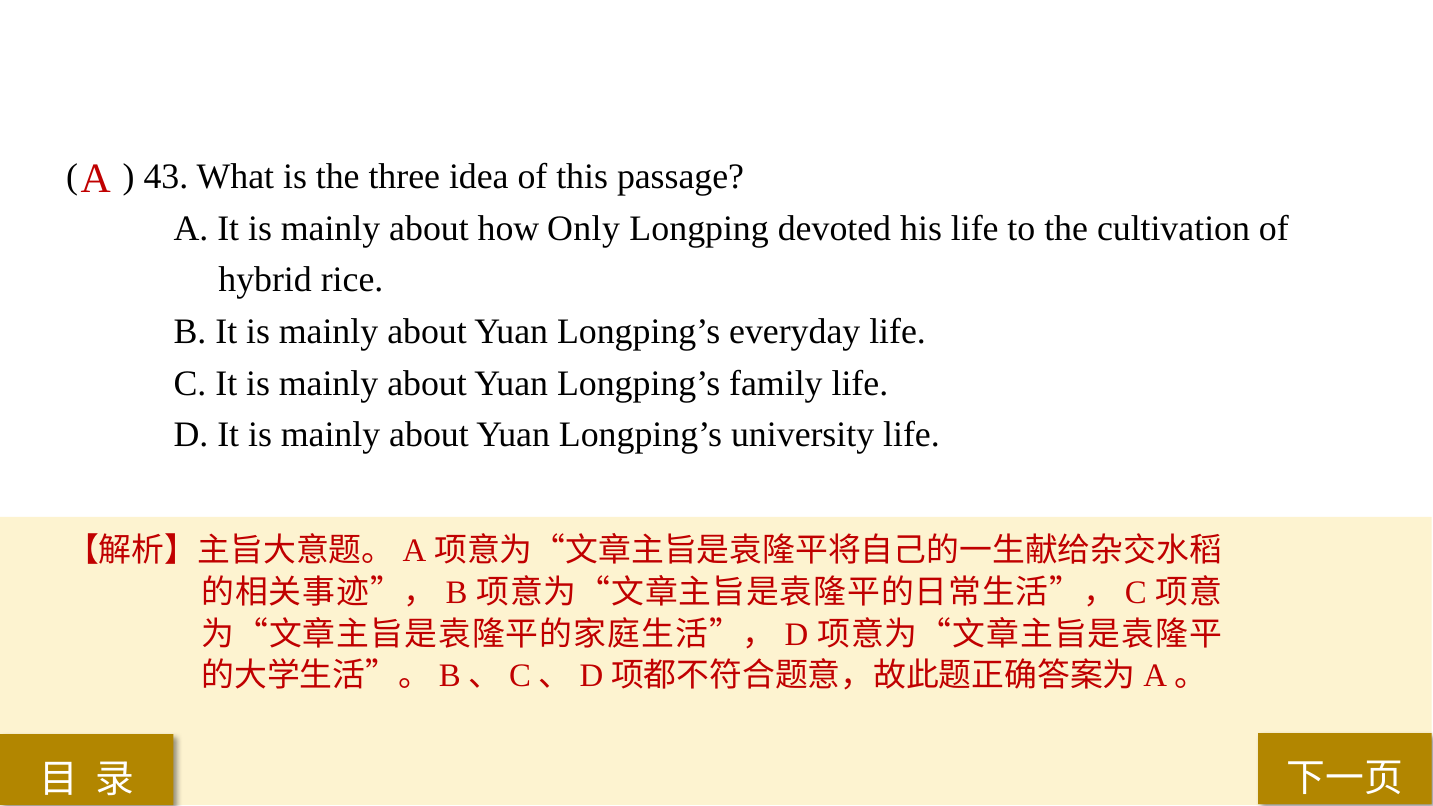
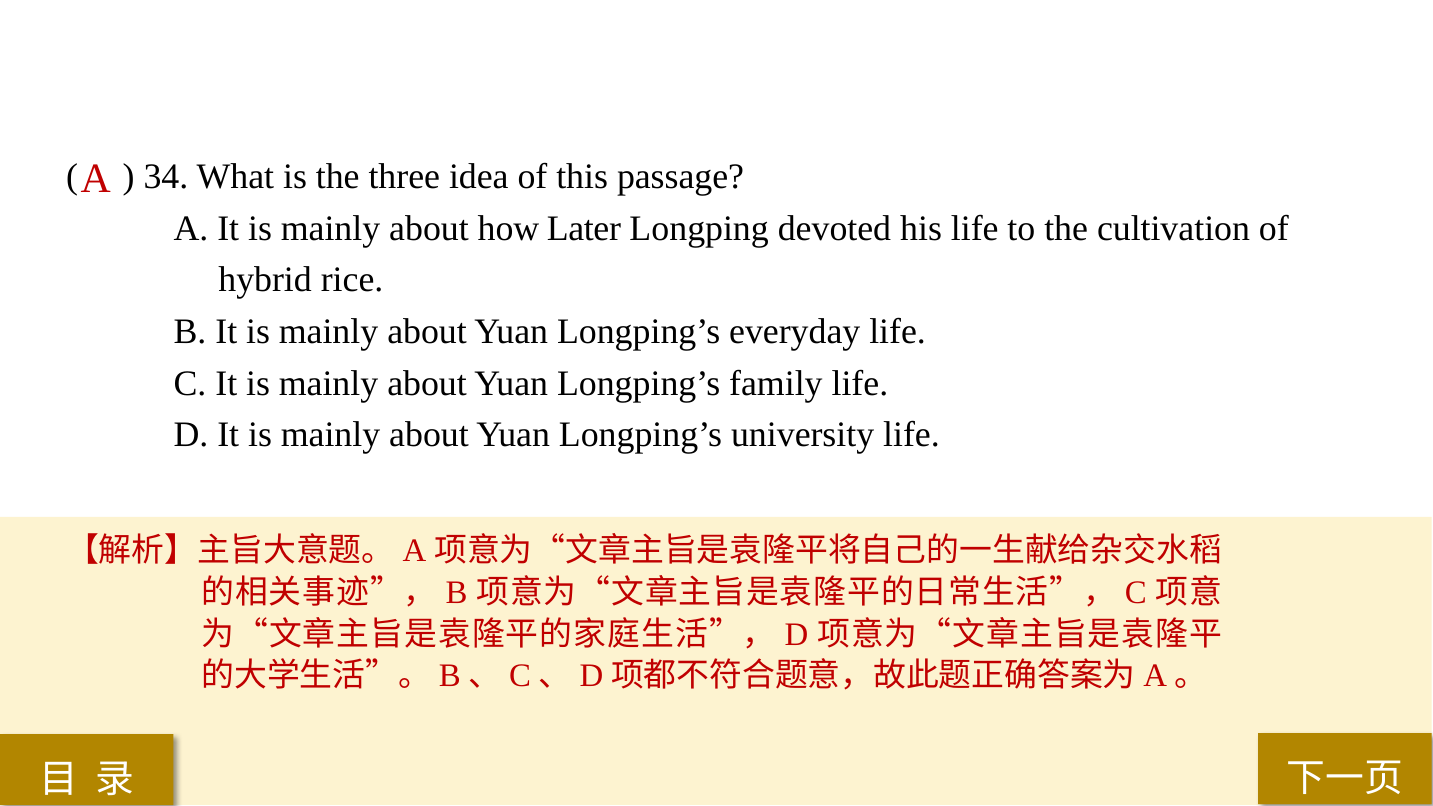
43: 43 -> 34
Only: Only -> Later
